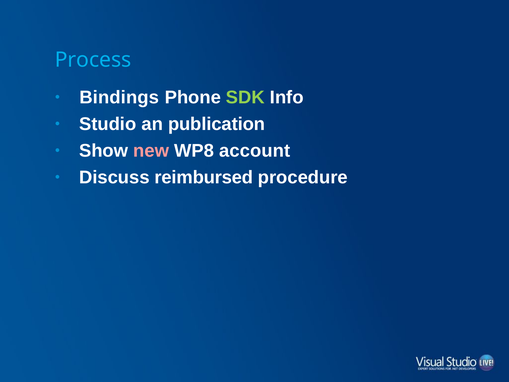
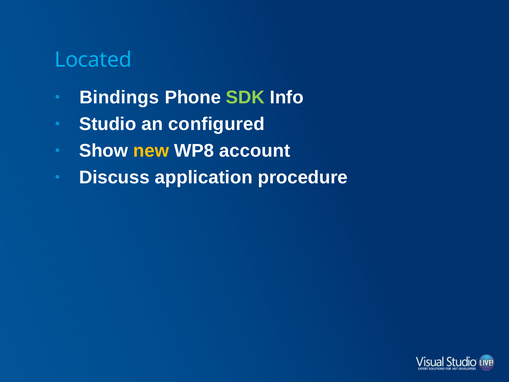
Process: Process -> Located
publication: publication -> configured
new colour: pink -> yellow
reimbursed: reimbursed -> application
